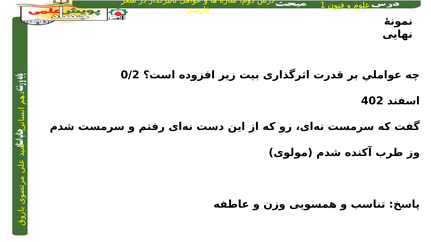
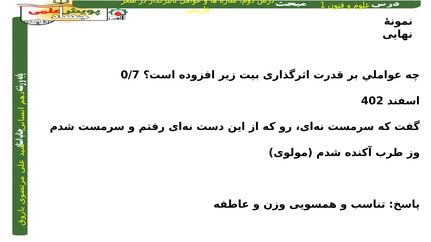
0/2: 0/2 -> 0/7
